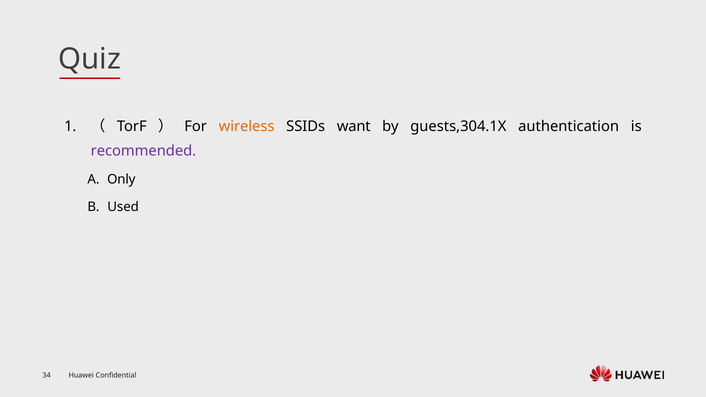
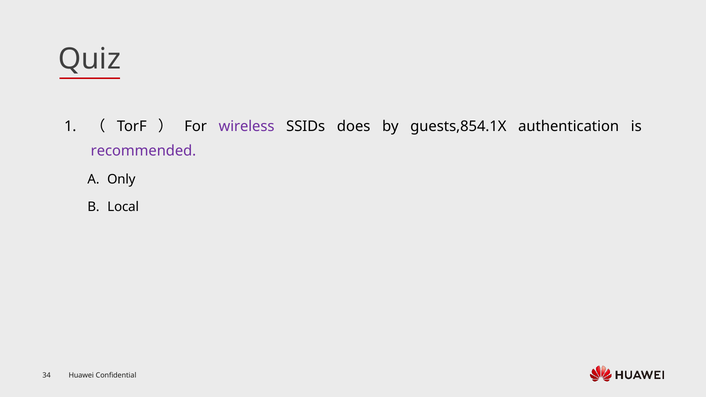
wireless colour: orange -> purple
want: want -> does
guests,304.1X: guests,304.1X -> guests,854.1X
Used: Used -> Local
